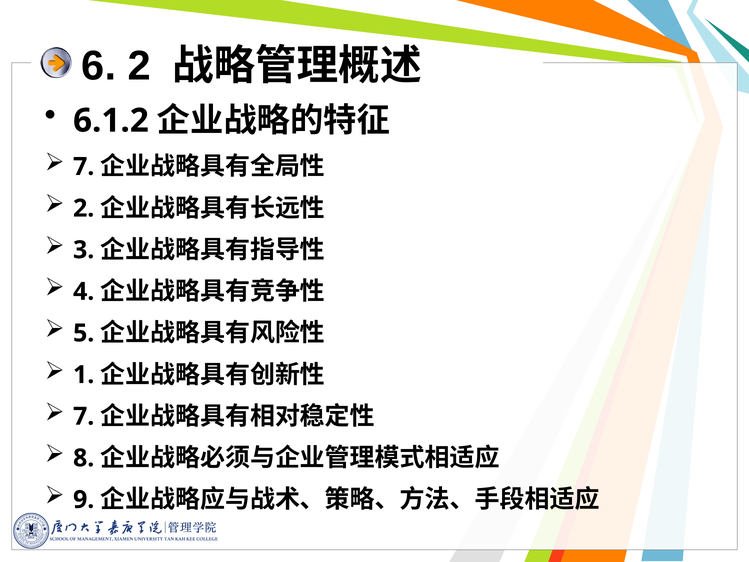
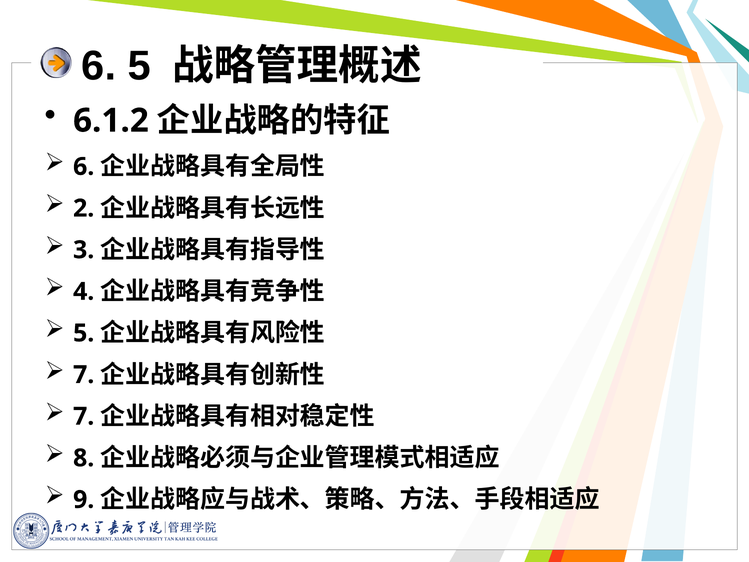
6 2: 2 -> 5
7 at (84, 167): 7 -> 6
1 at (84, 375): 1 -> 7
